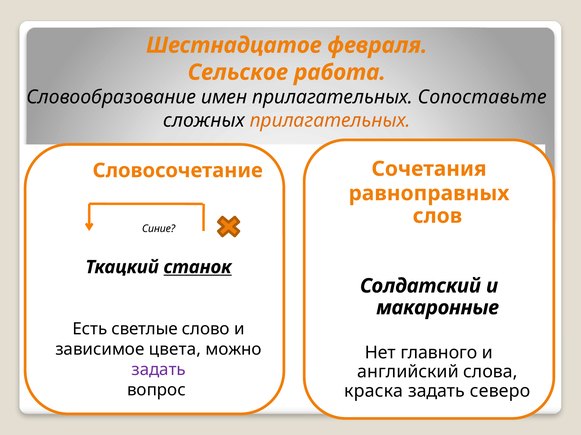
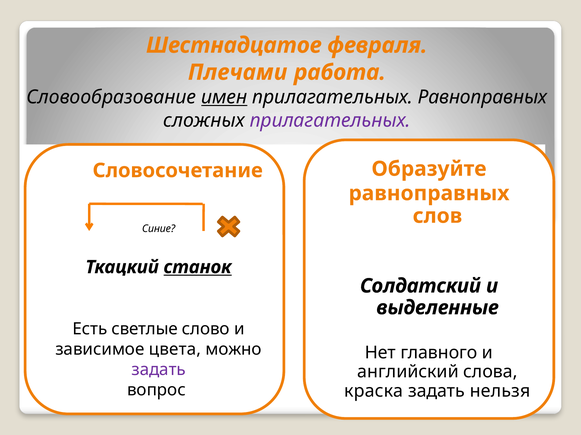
Сельское: Сельское -> Плечами
имен underline: none -> present
прилагательных Сопоставьте: Сопоставьте -> Равноправных
прилагательных at (330, 121) colour: orange -> purple
Сочетания: Сочетания -> Образуйте
макаронные: макаронные -> выделенные
северо: северо -> нельзя
